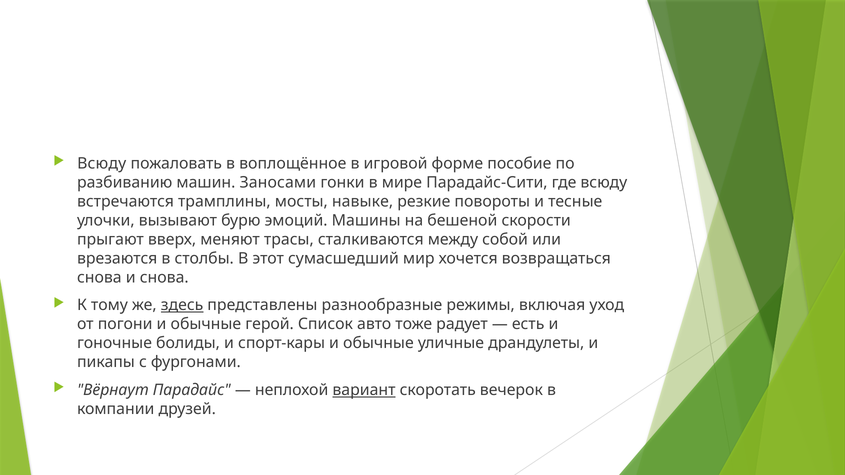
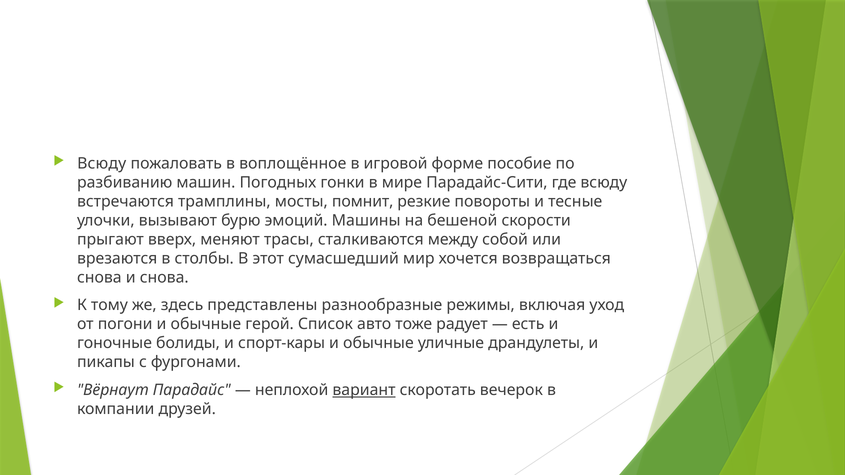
Заносами: Заносами -> Погодных
навыке: навыке -> помнит
здесь underline: present -> none
